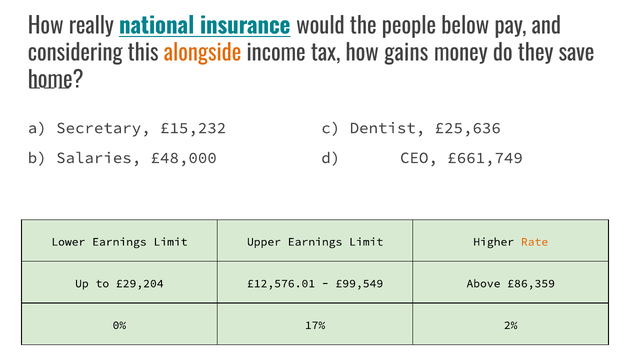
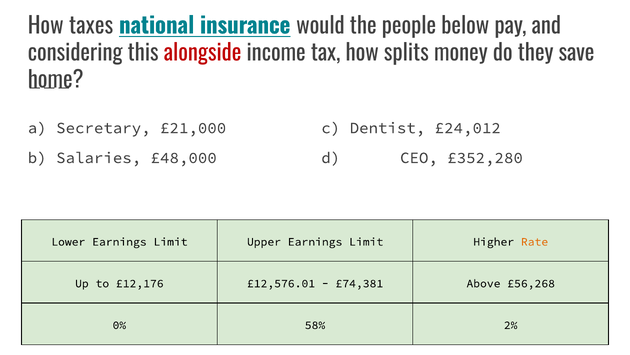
really: really -> taxes
alongside colour: orange -> red
gains: gains -> splits
£15,232: £15,232 -> £21,000
£25,636: £25,636 -> £24,012
£661,749: £661,749 -> £352,280
£29,204: £29,204 -> £12,176
£99,549: £99,549 -> £74,381
£86,359: £86,359 -> £56,268
17%: 17% -> 58%
